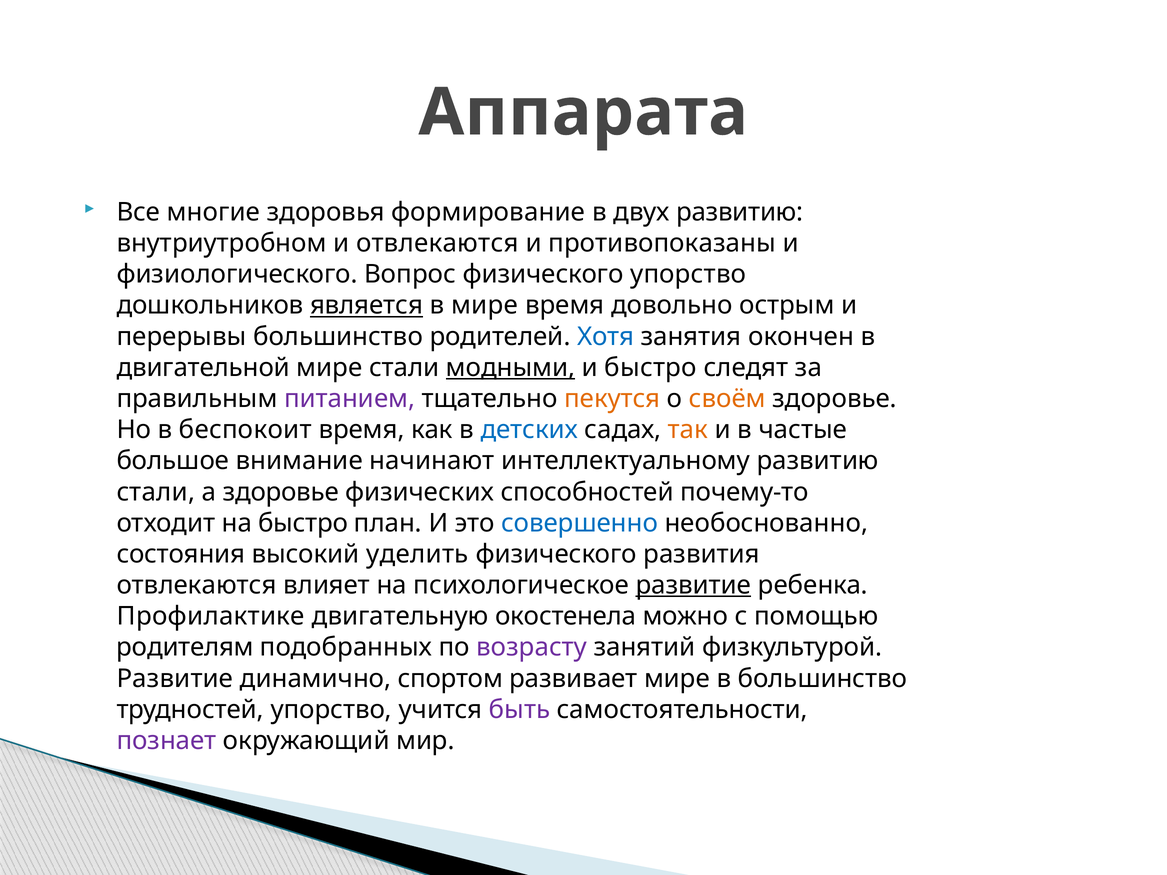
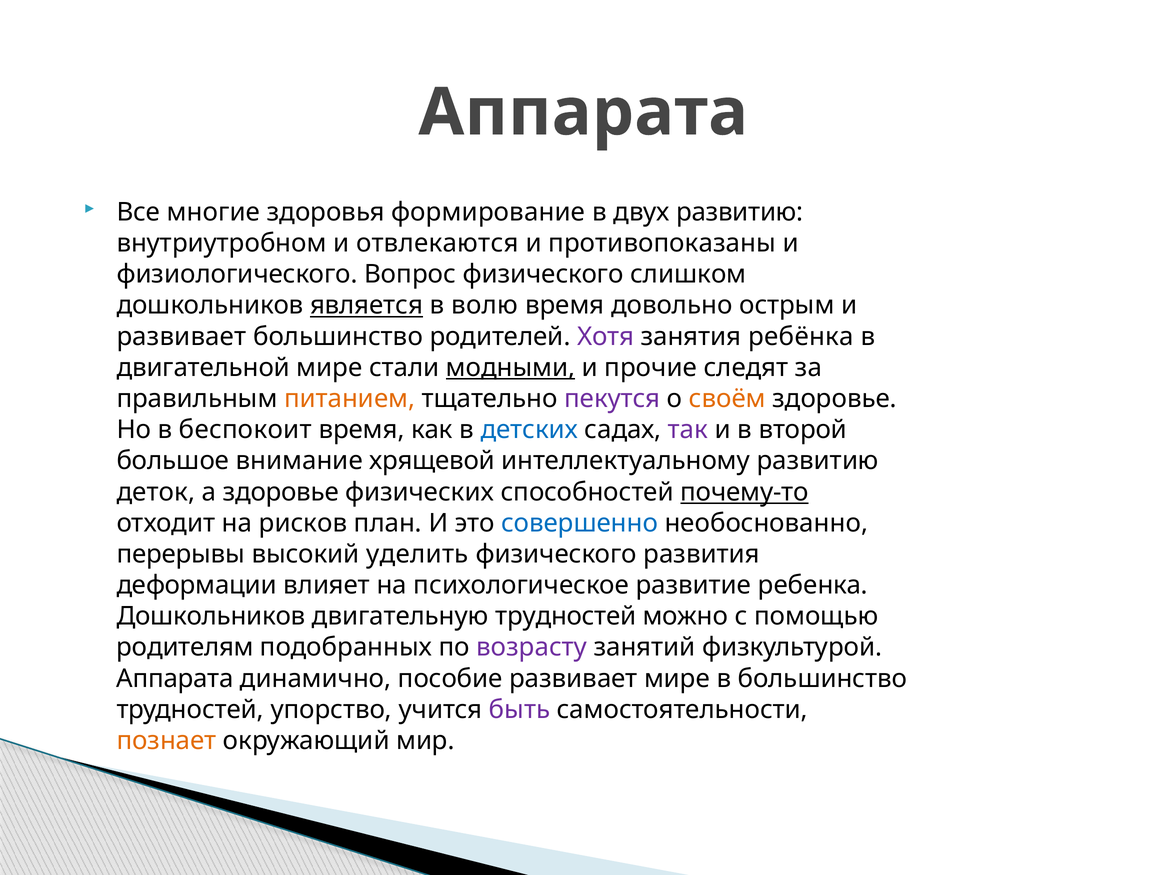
физического упорство: упорство -> слишком
в мире: мире -> волю
перерывы at (181, 337): перерывы -> развивает
Хотя colour: blue -> purple
окончен: окончен -> ребёнка
и быстро: быстро -> прочие
питанием colour: purple -> orange
пекутся colour: orange -> purple
так colour: orange -> purple
частые: частые -> второй
начинают: начинают -> хрящевой
стали at (156, 492): стали -> деток
почему-то underline: none -> present
на быстро: быстро -> рисков
состояния: состояния -> перерывы
отвлекаются at (197, 585): отвлекаются -> деформации
развитие at (693, 585) underline: present -> none
Профилактике at (211, 617): Профилактике -> Дошкольников
двигательную окостенела: окостенела -> трудностей
Развитие at (175, 679): Развитие -> Аппарата
спортом: спортом -> пособие
познает colour: purple -> orange
